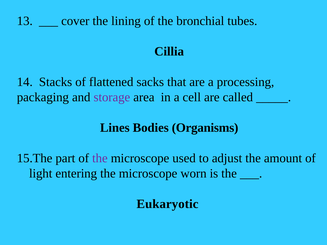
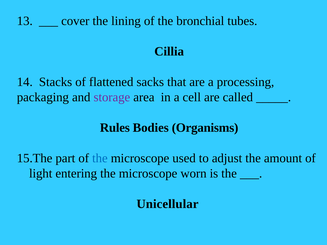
Lines: Lines -> Rules
the at (100, 158) colour: purple -> blue
Eukaryotic: Eukaryotic -> Unicellular
